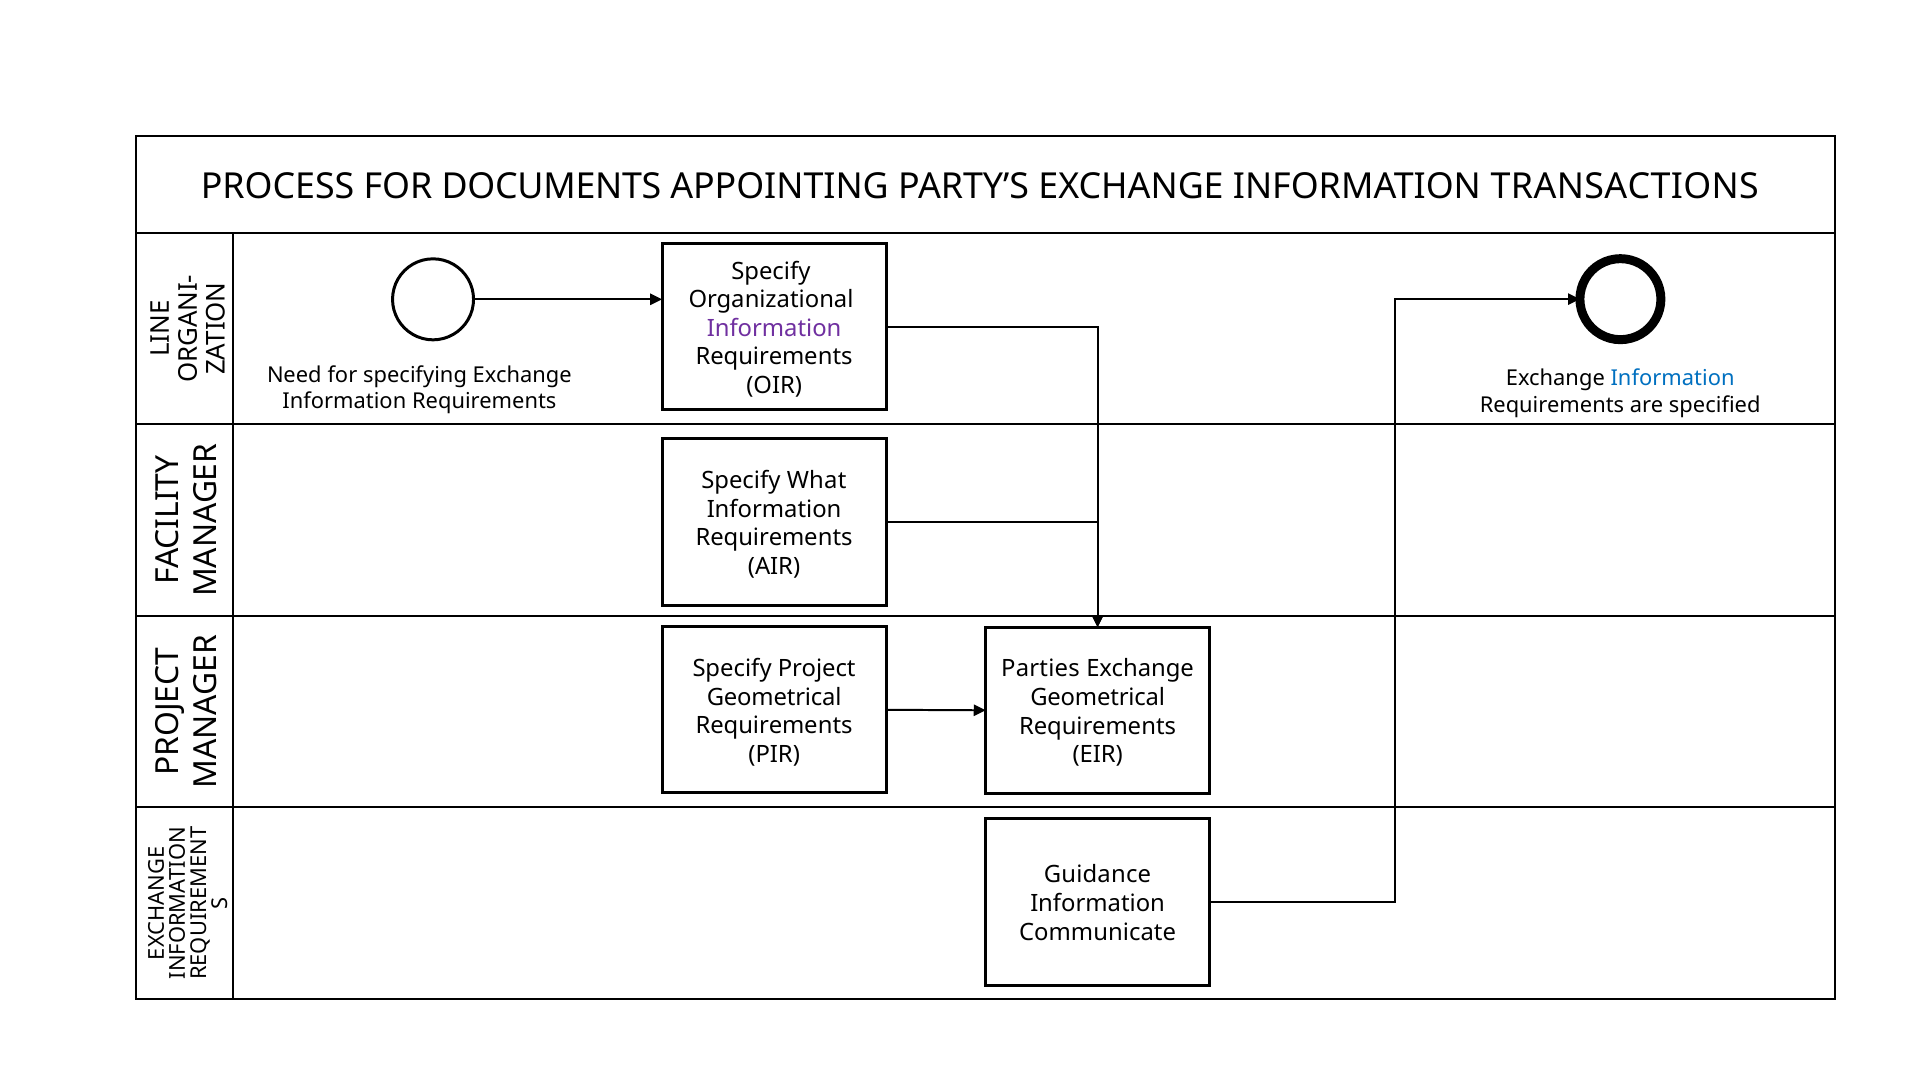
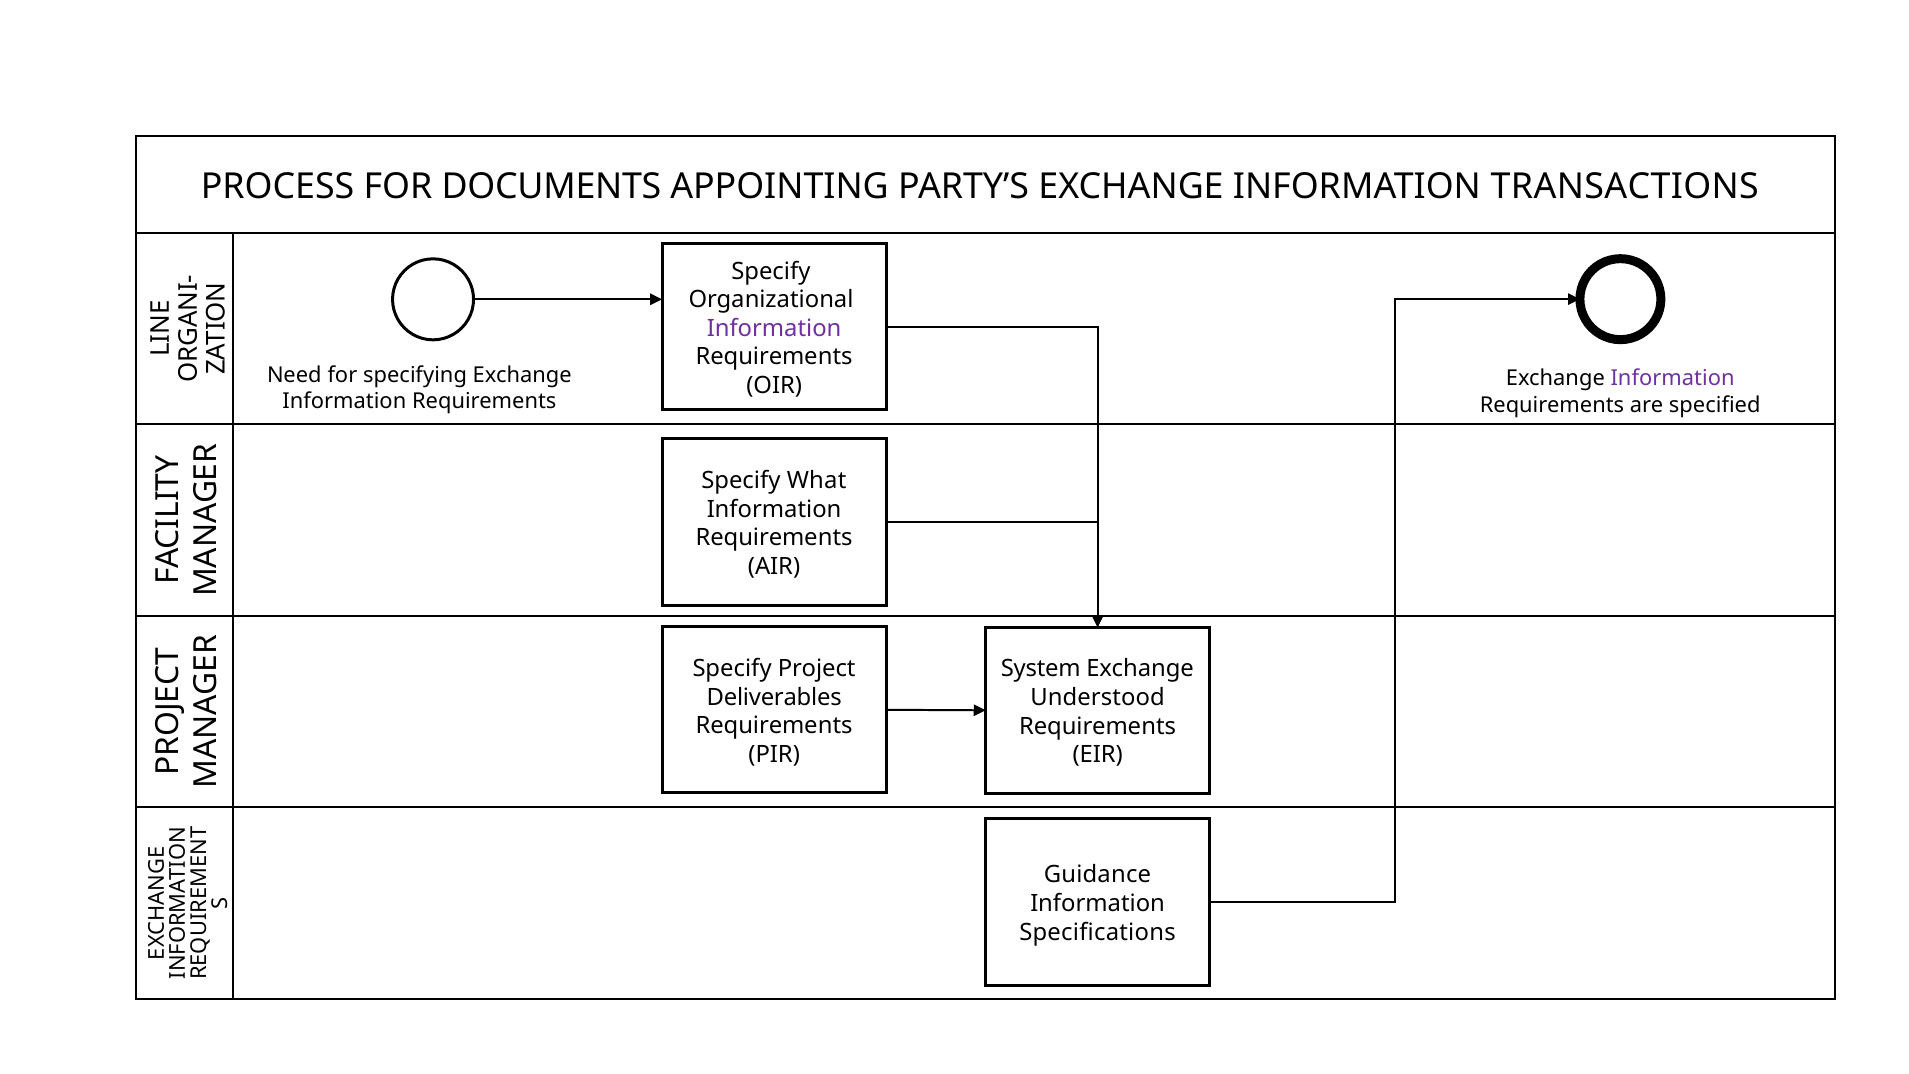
Information at (1673, 379) colour: blue -> purple
Parties: Parties -> System
Geometrical at (774, 697): Geometrical -> Deliverables
Geometrical at (1098, 698): Geometrical -> Understood
Communicate: Communicate -> Specifications
